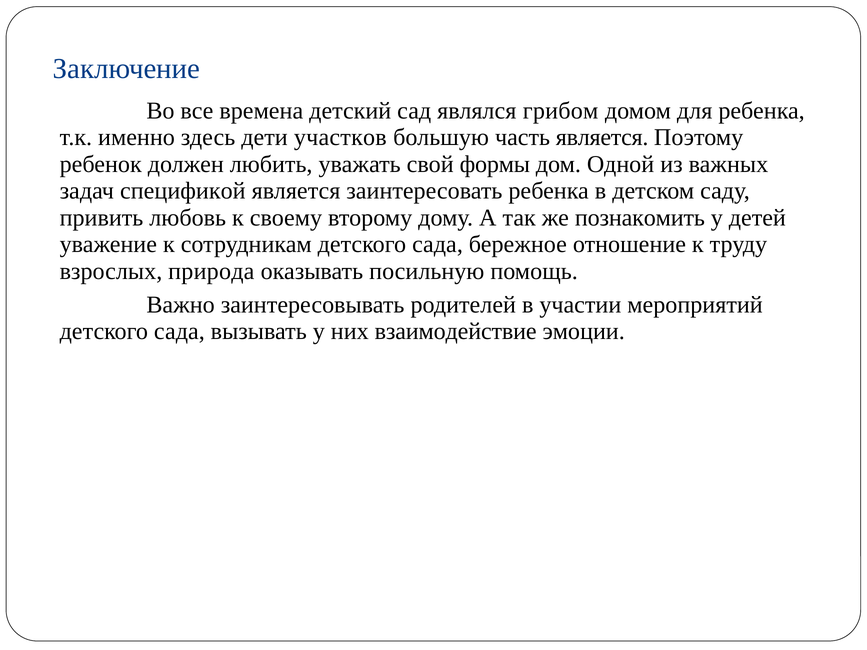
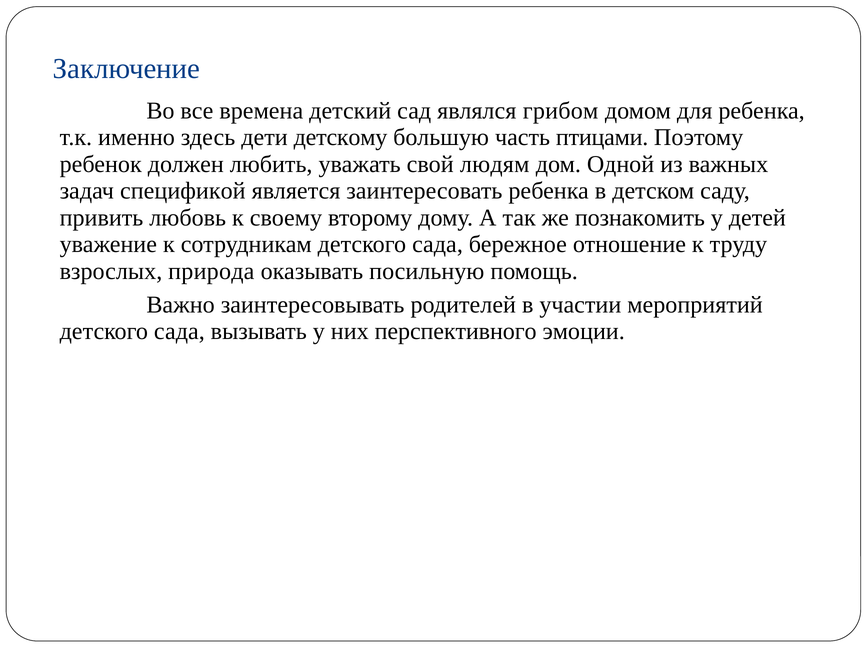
участков: участков -> детскому
часть является: является -> птицами
формы: формы -> людям
взаимодействие: взаимодействие -> перспективного
